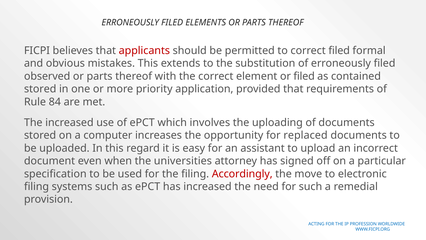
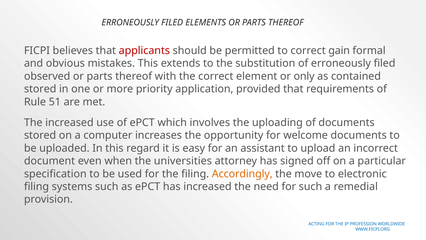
correct filed: filed -> gain
or filed: filed -> only
84: 84 -> 51
replaced: replaced -> welcome
Accordingly colour: red -> orange
